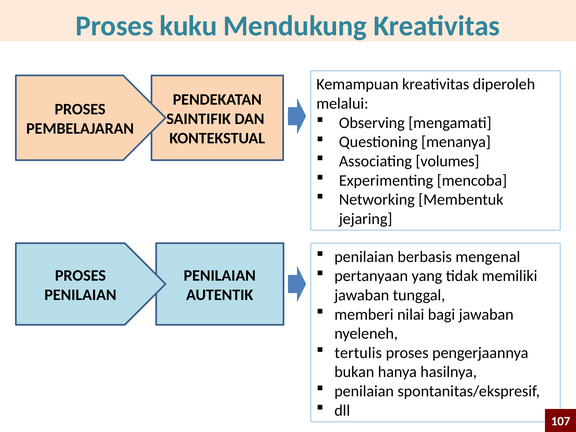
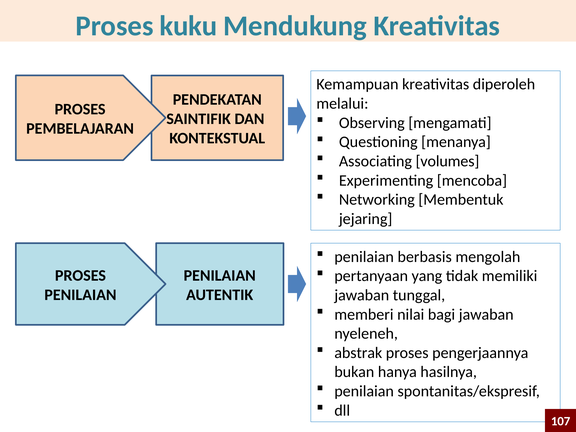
mengenal: mengenal -> mengolah
tertulis: tertulis -> abstrak
